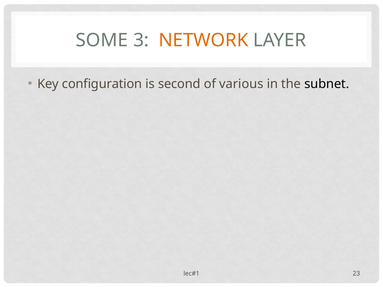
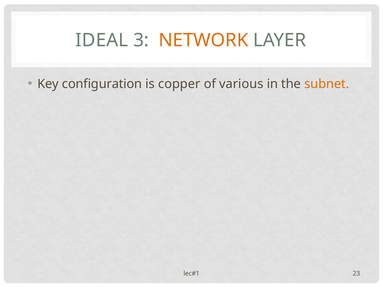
SOME: SOME -> IDEAL
second: second -> copper
subnet colour: black -> orange
